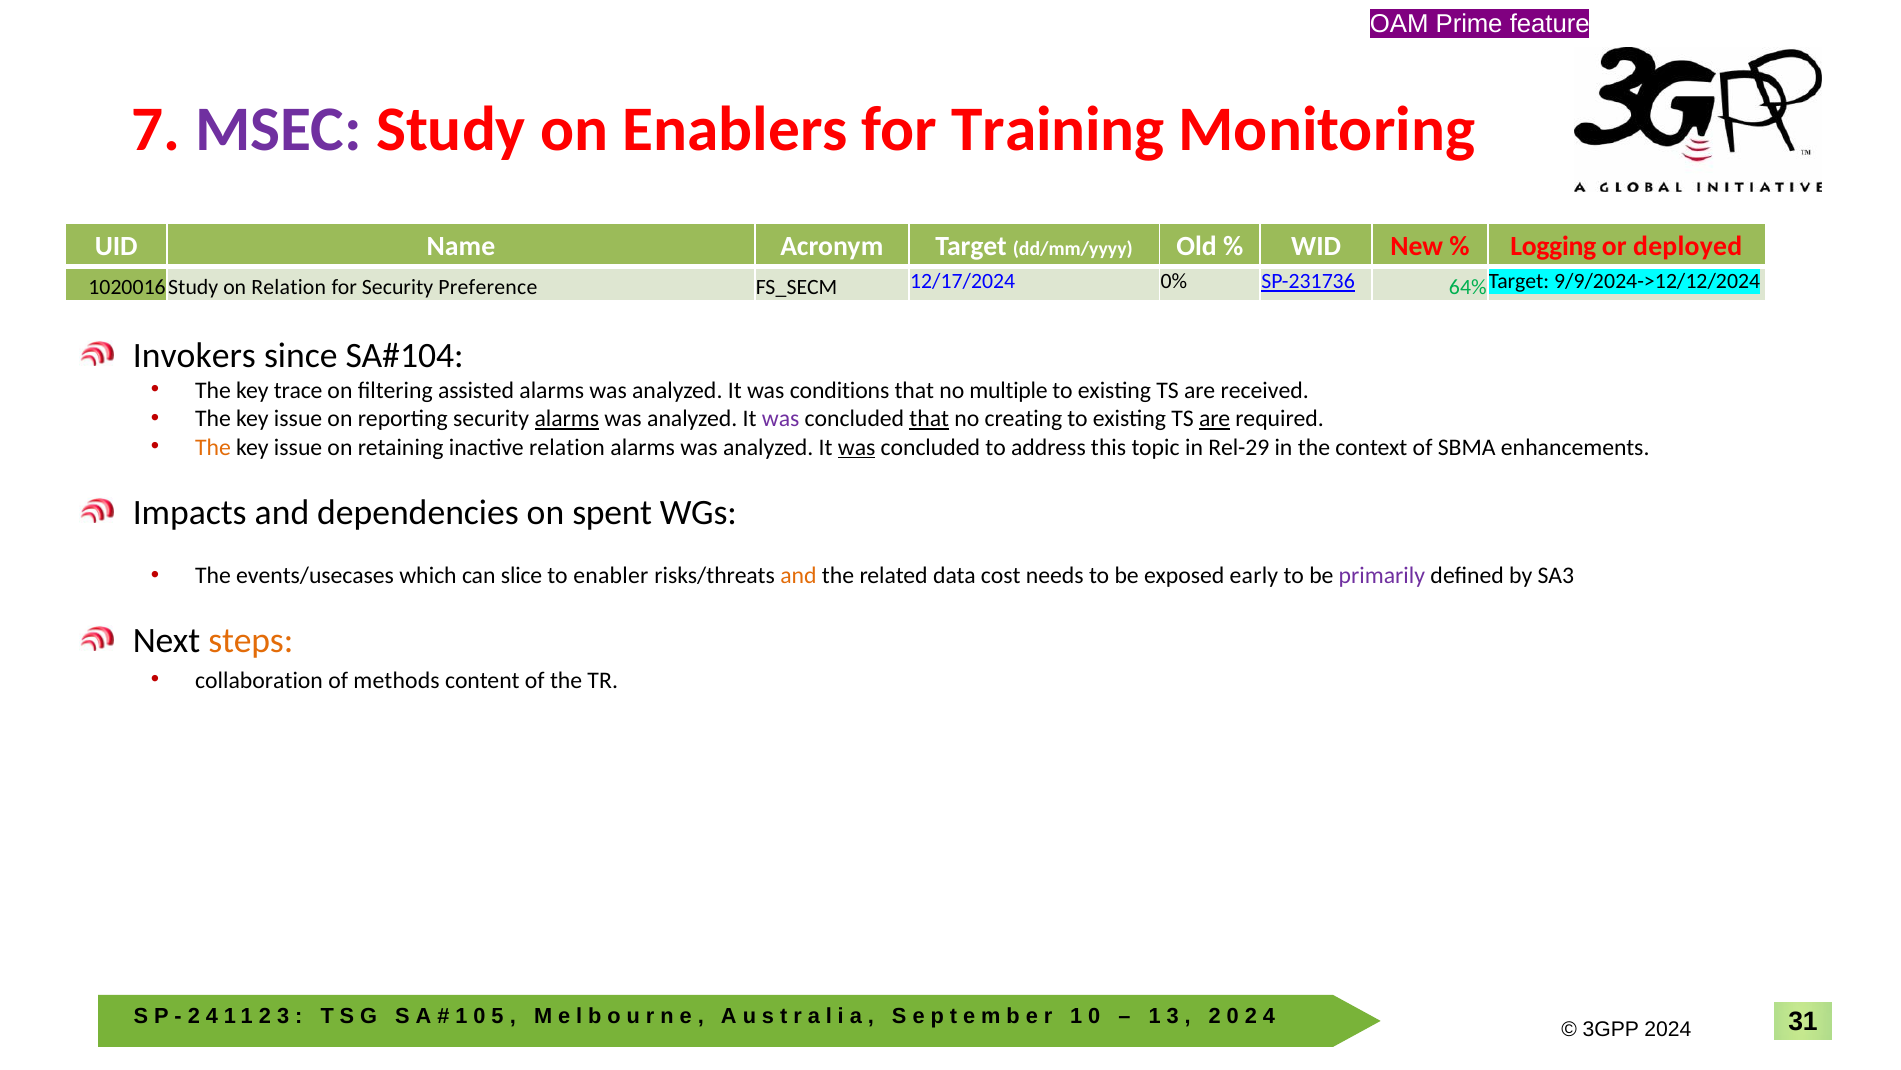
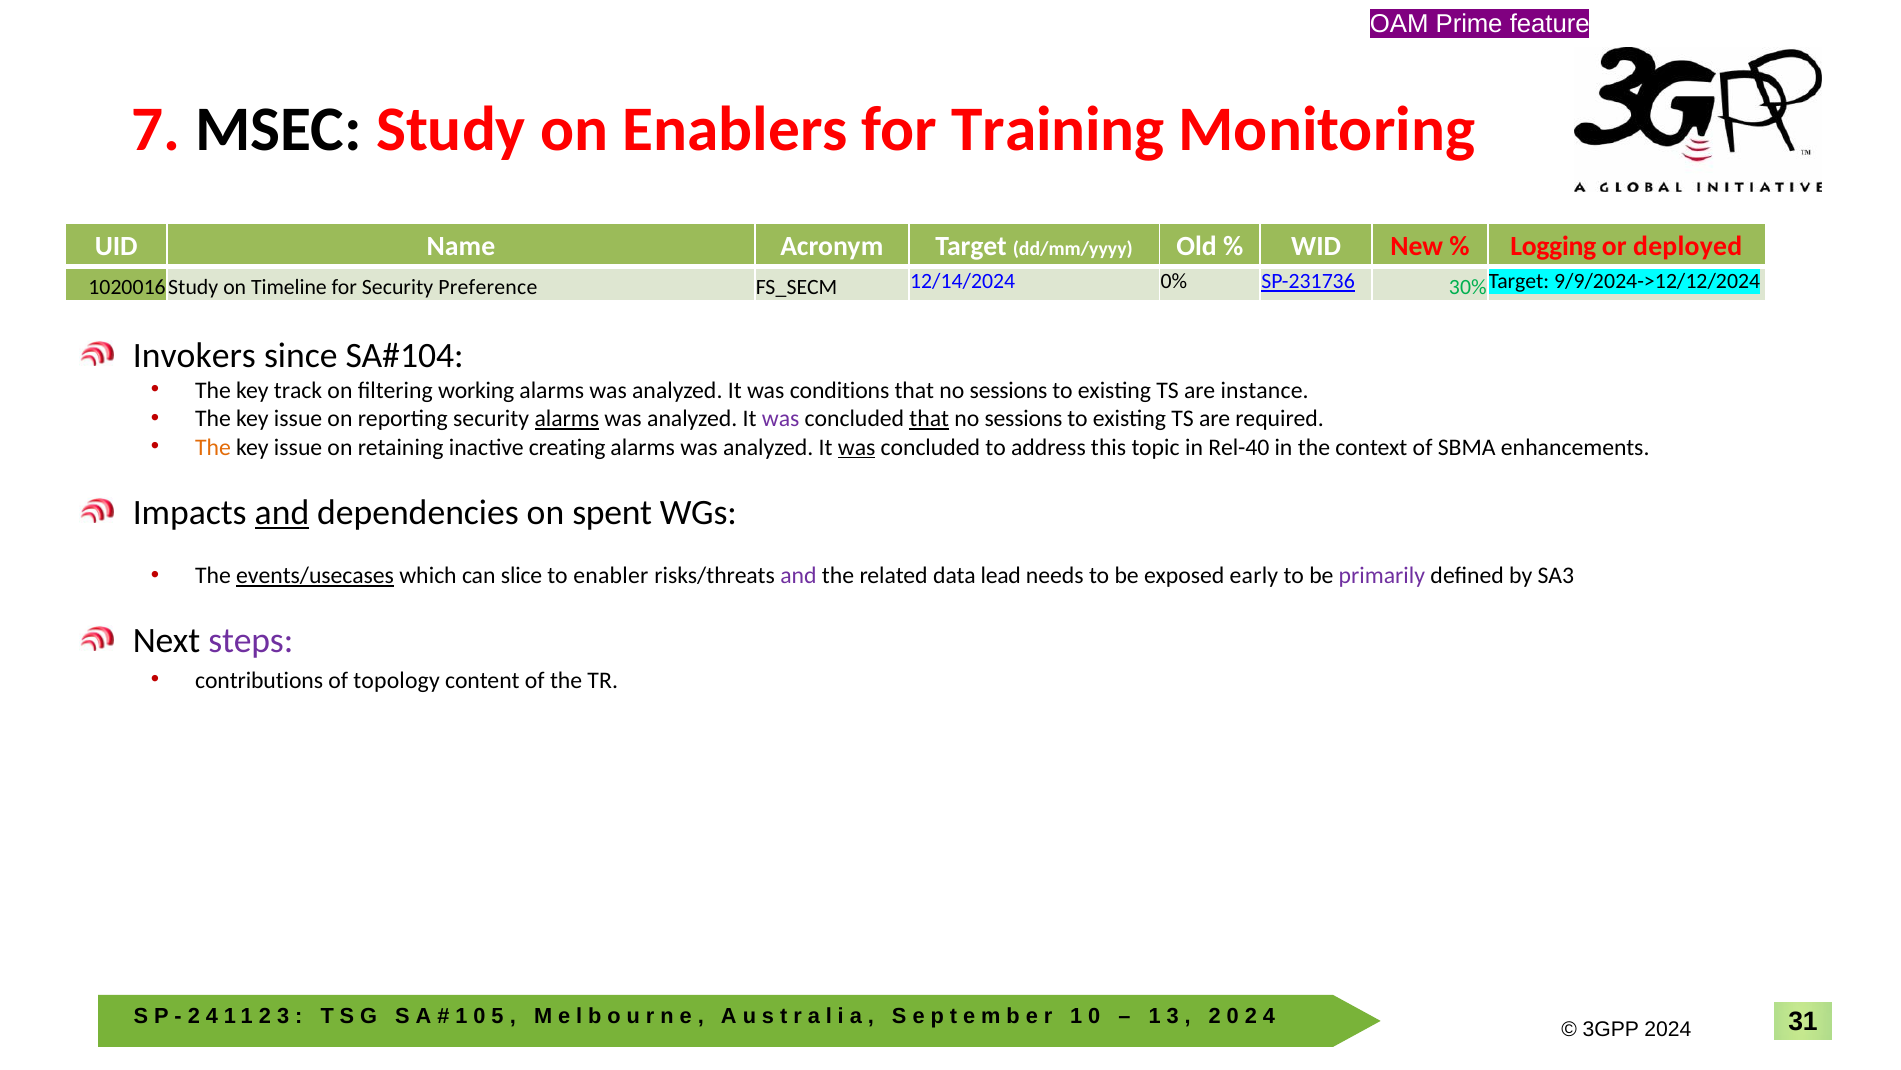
MSEC colour: purple -> black
on Relation: Relation -> Timeline
12/17/2024: 12/17/2024 -> 12/14/2024
64%: 64% -> 30%
trace: trace -> track
assisted: assisted -> working
multiple at (1009, 390): multiple -> sessions
received: received -> instance
creating at (1023, 419): creating -> sessions
are at (1215, 419) underline: present -> none
inactive relation: relation -> creating
Rel-29: Rel-29 -> Rel-40
and at (282, 512) underline: none -> present
events/usecases underline: none -> present
and at (798, 575) colour: orange -> purple
cost: cost -> lead
steps colour: orange -> purple
collaboration: collaboration -> contributions
methods: methods -> topology
